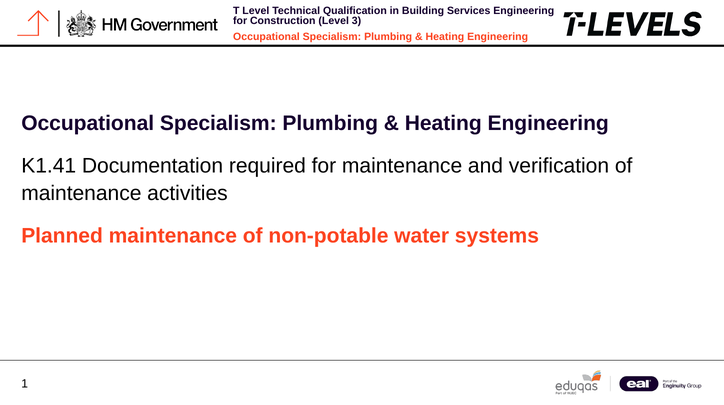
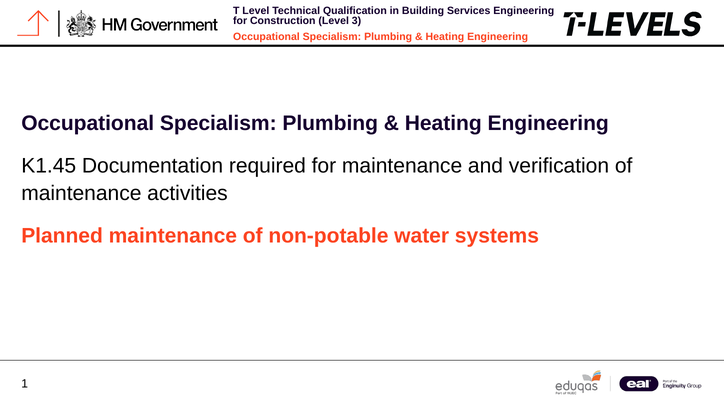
K1.41: K1.41 -> K1.45
